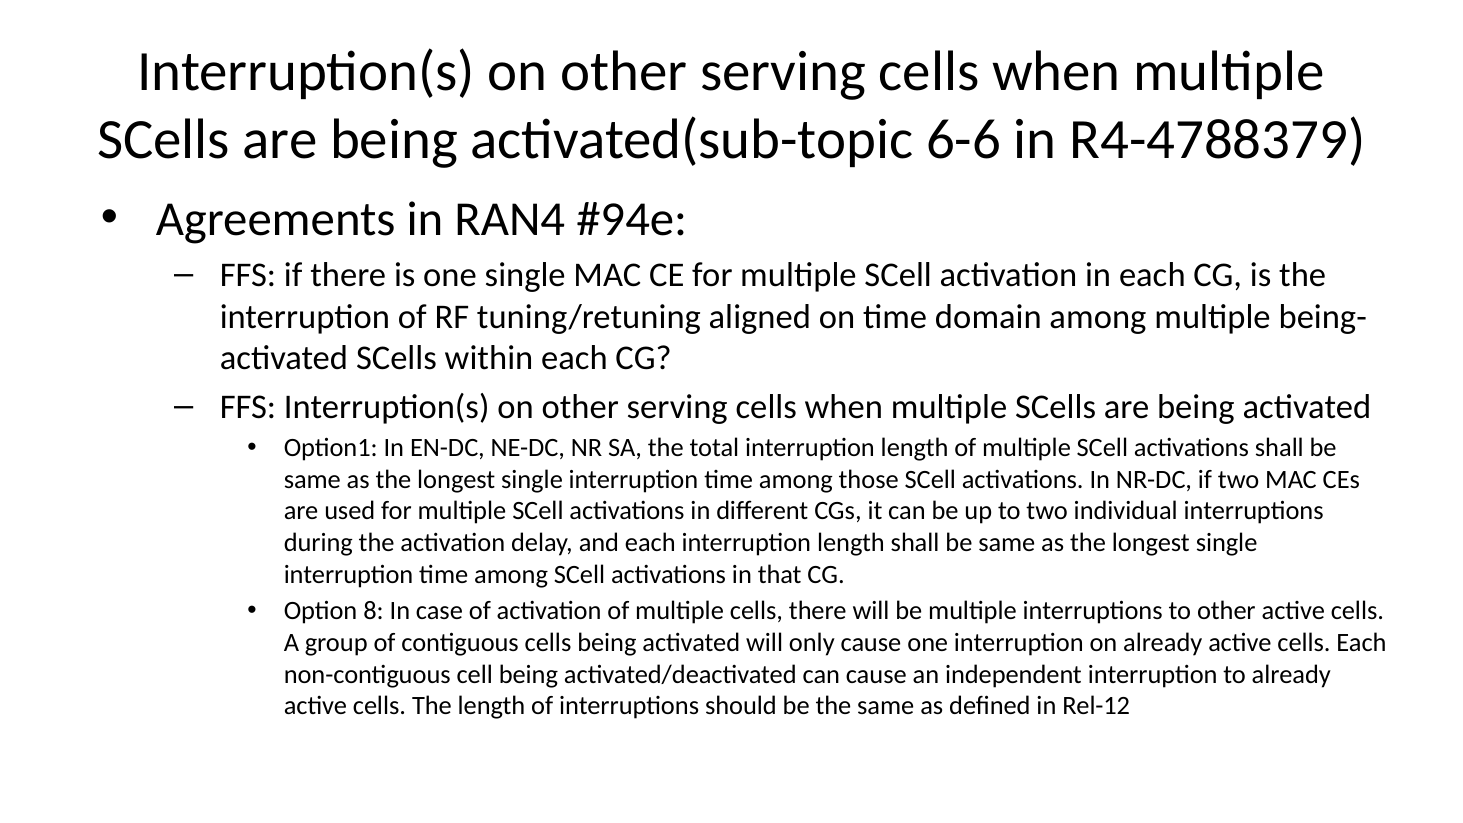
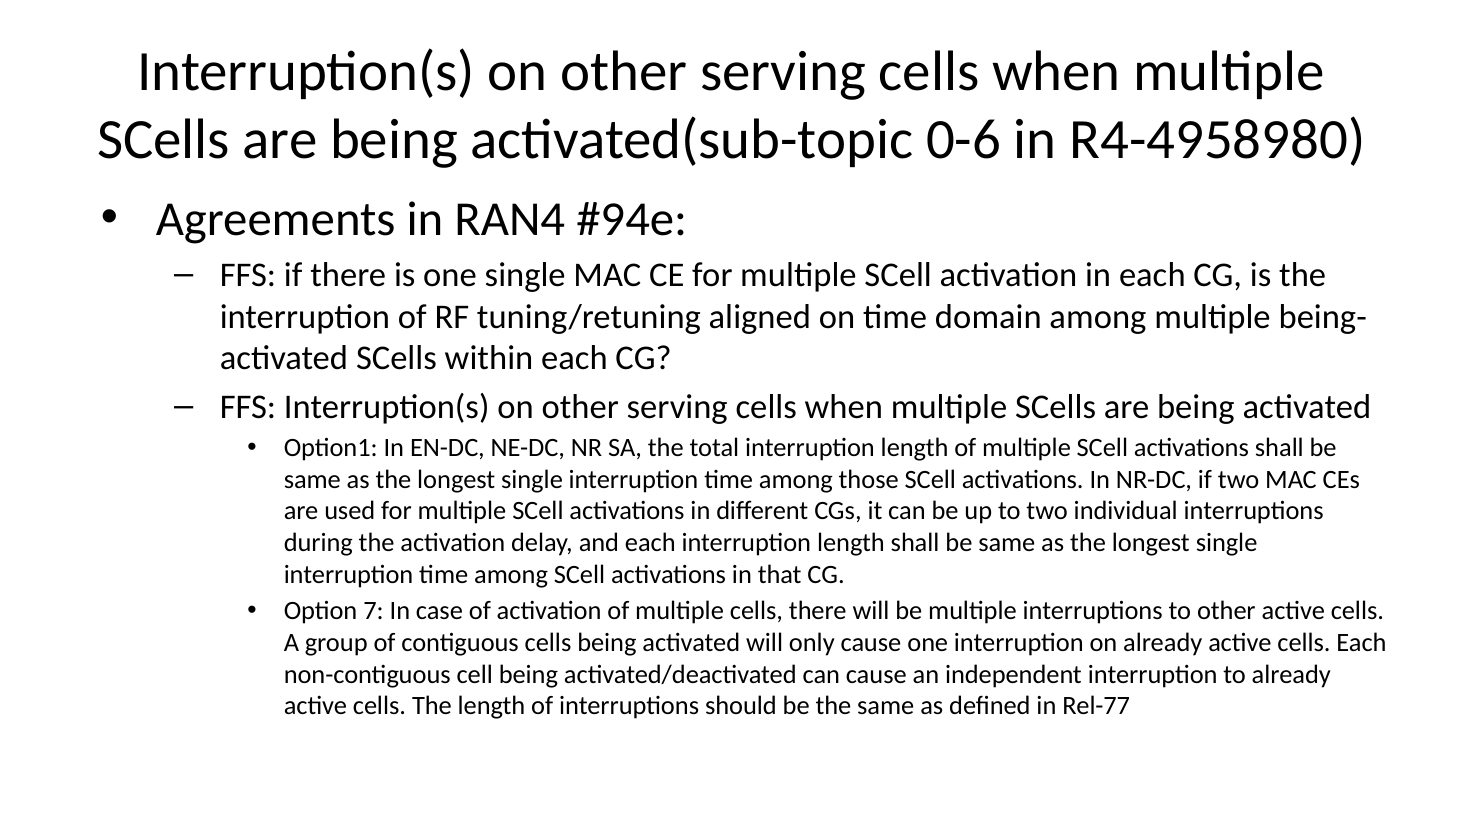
6-6: 6-6 -> 0-6
R4-4788379: R4-4788379 -> R4-4958980
8: 8 -> 7
Rel-12: Rel-12 -> Rel-77
